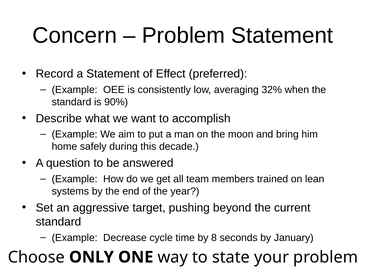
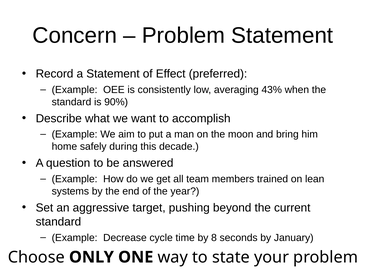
32%: 32% -> 43%
